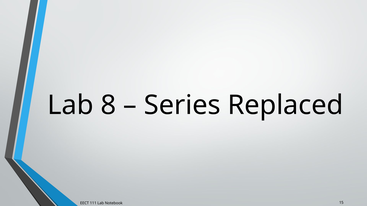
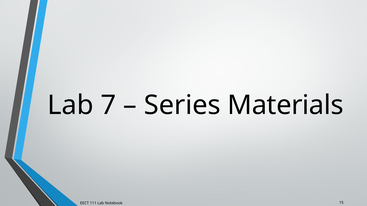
8: 8 -> 7
Replaced: Replaced -> Materials
